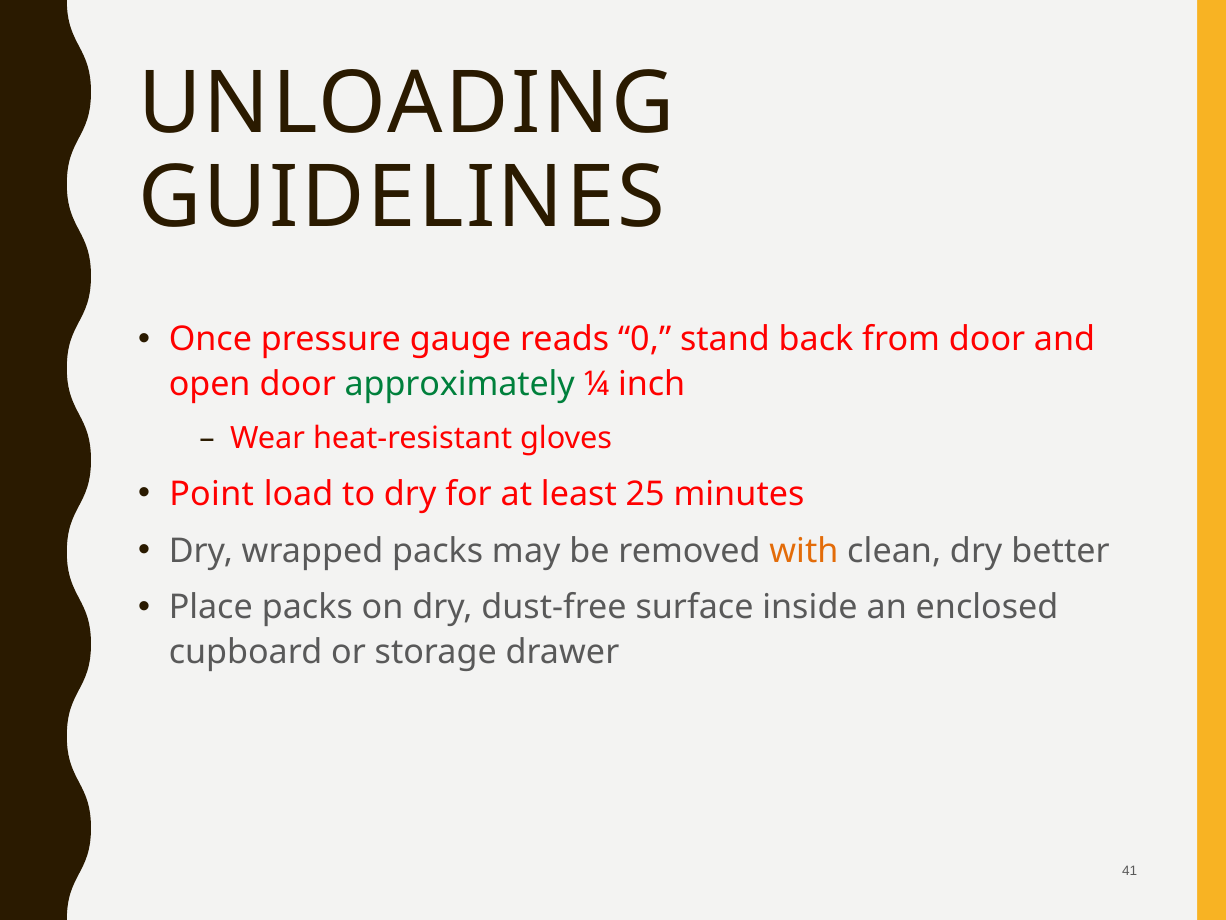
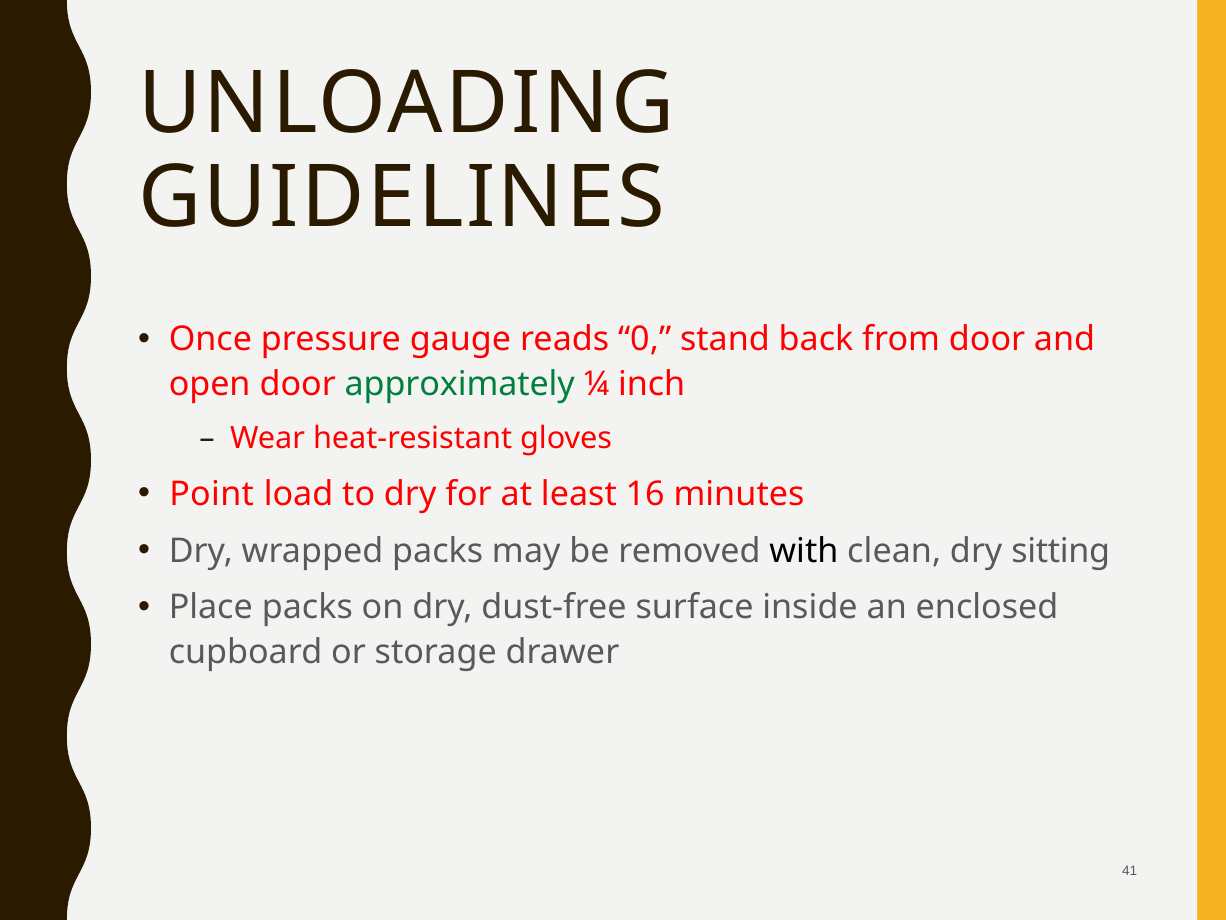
25: 25 -> 16
with colour: orange -> black
better: better -> sitting
